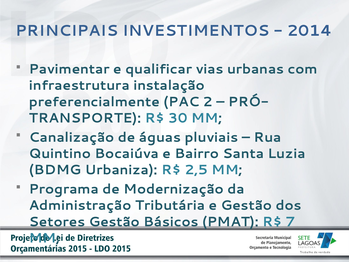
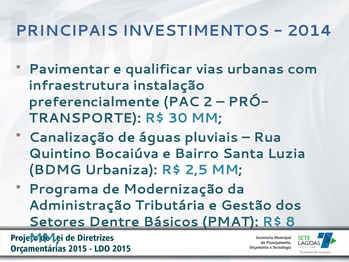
Setores Gestão: Gestão -> Dentre
7: 7 -> 8
